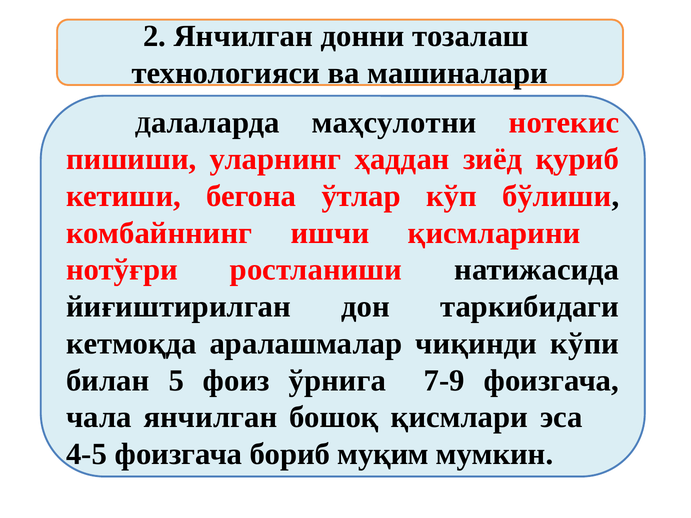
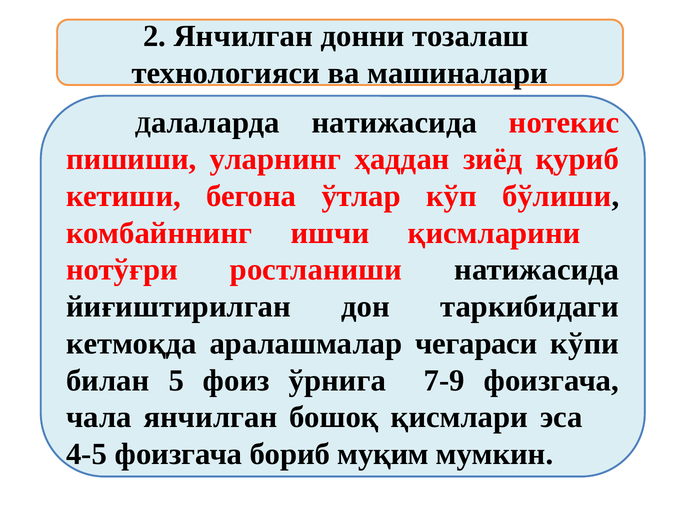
маҳсулотни at (394, 123): маҳсулотни -> натижасида
чиқинди: чиқинди -> чегараси
